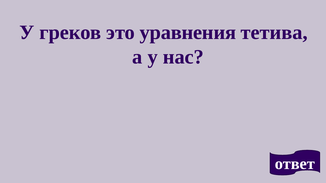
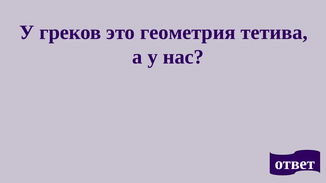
уравнения: уравнения -> геометрия
